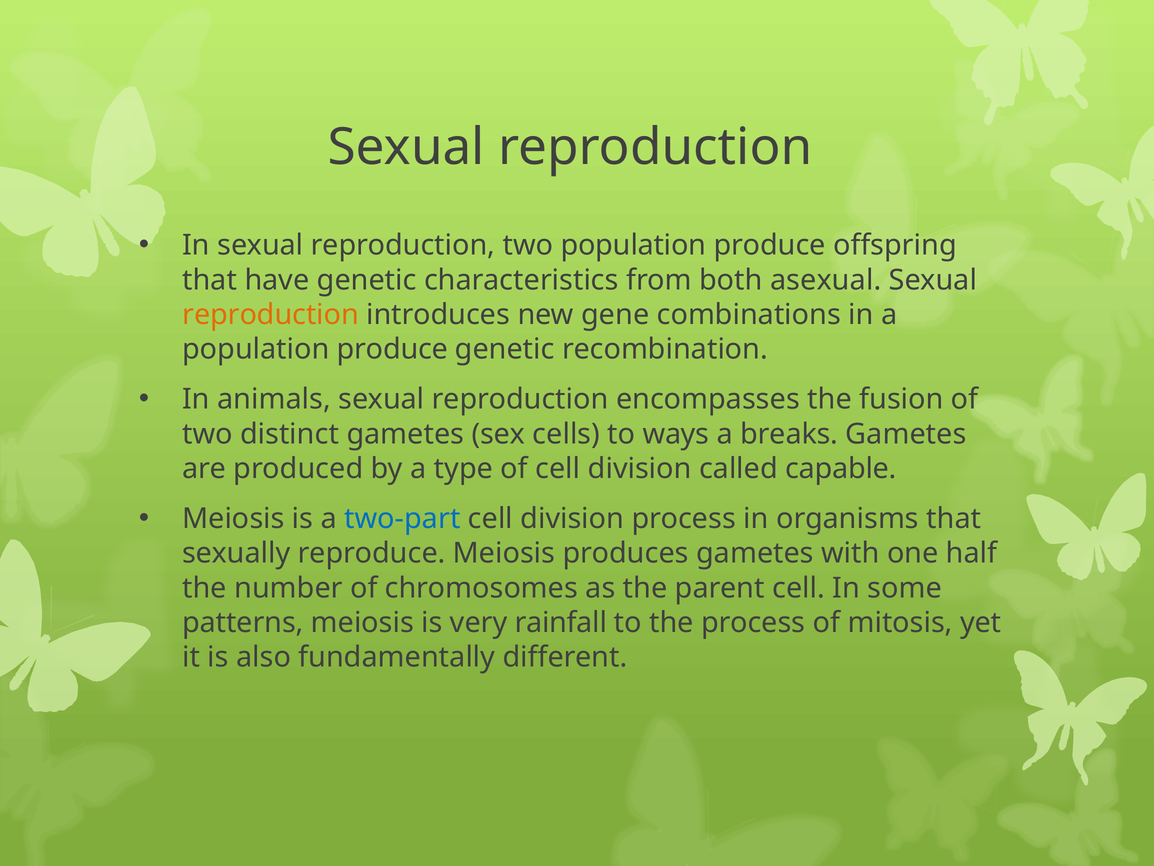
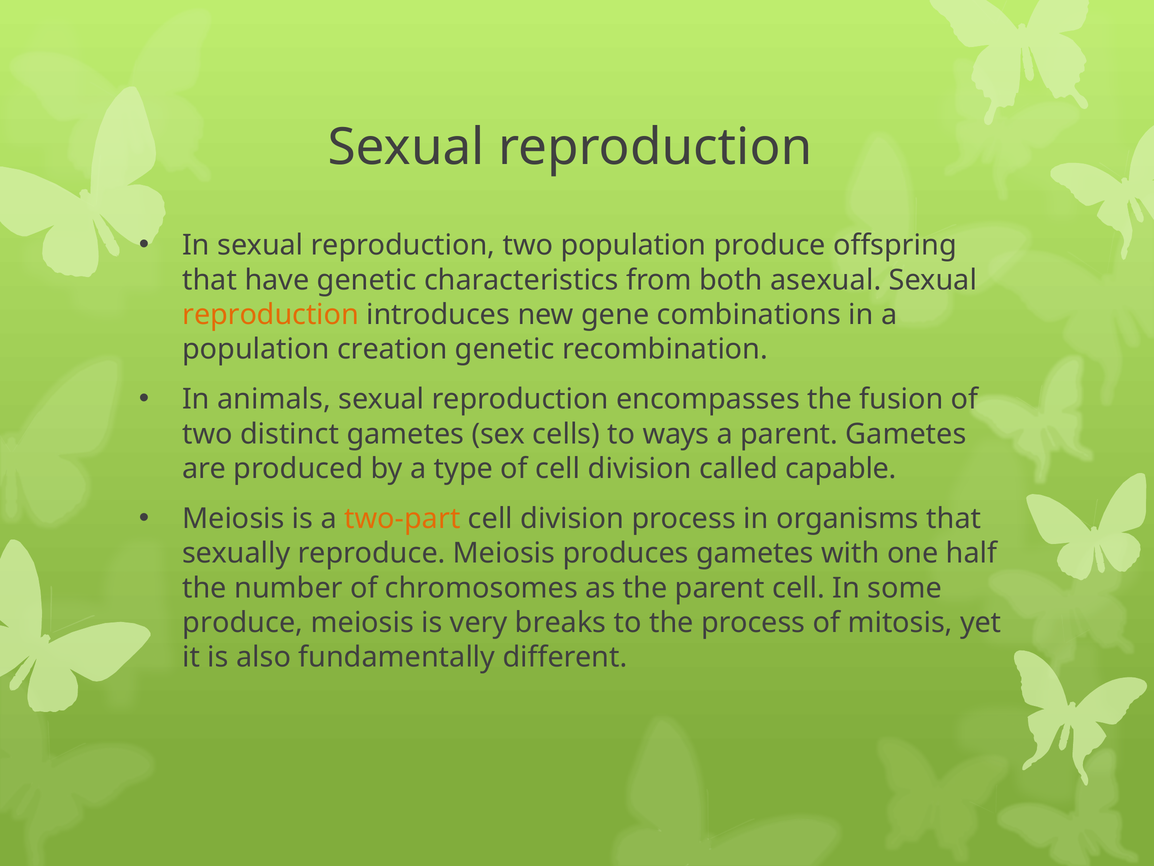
produce at (392, 349): produce -> creation
a breaks: breaks -> parent
two-part colour: blue -> orange
patterns at (243, 622): patterns -> produce
rainfall: rainfall -> breaks
